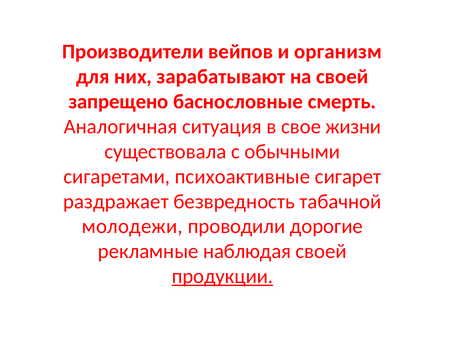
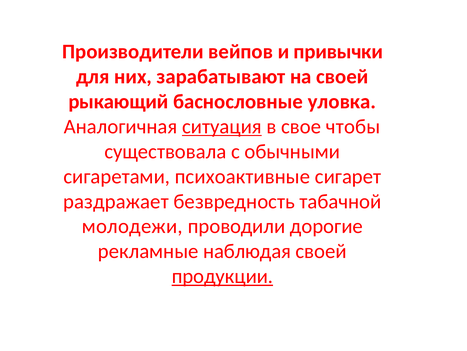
организм: организм -> привычки
запрещено: запрещено -> рыкающий
смерть: смерть -> уловка
ситуация underline: none -> present
жизни: жизни -> чтобы
